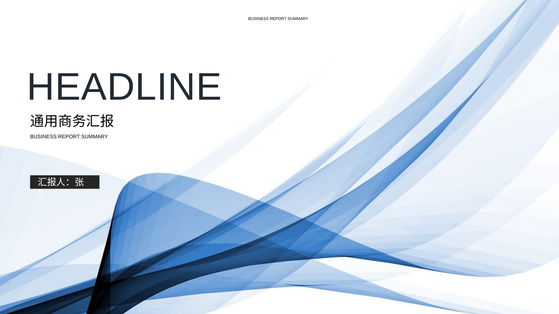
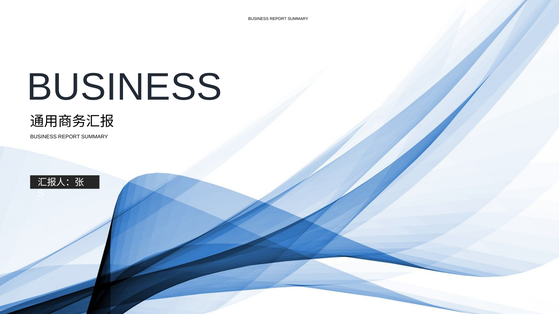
HEADLINE at (124, 87): HEADLINE -> BUSINESS
